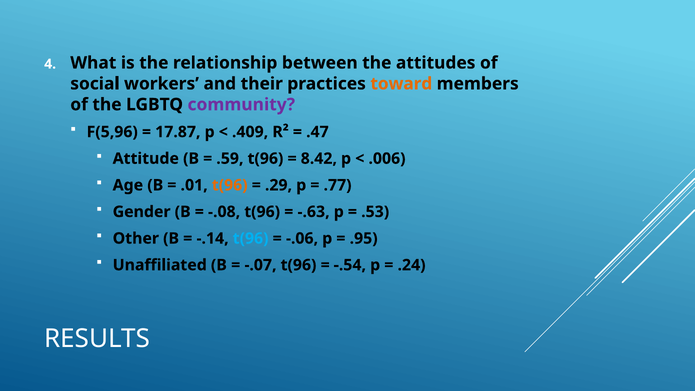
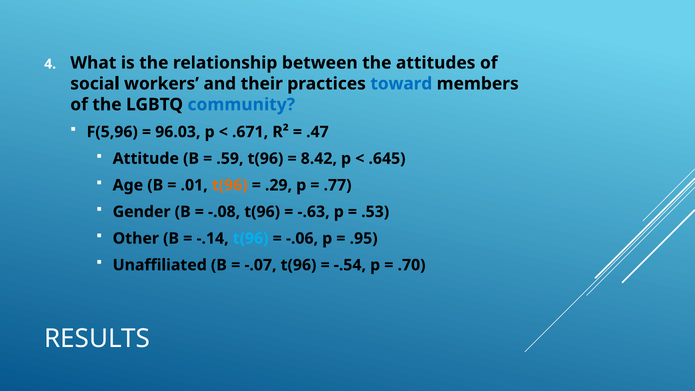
toward colour: orange -> blue
community colour: purple -> blue
17.87: 17.87 -> 96.03
.409: .409 -> .671
.006: .006 -> .645
.24: .24 -> .70
